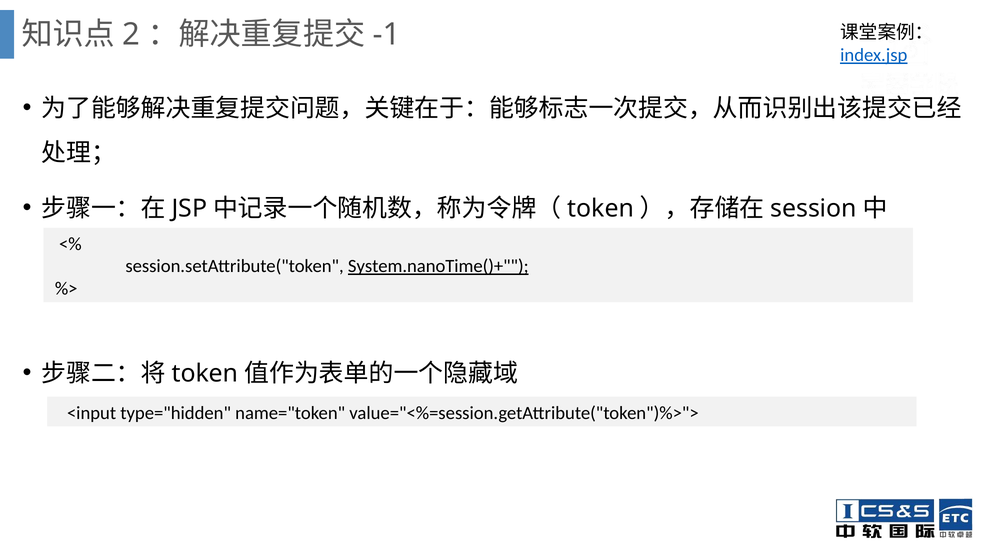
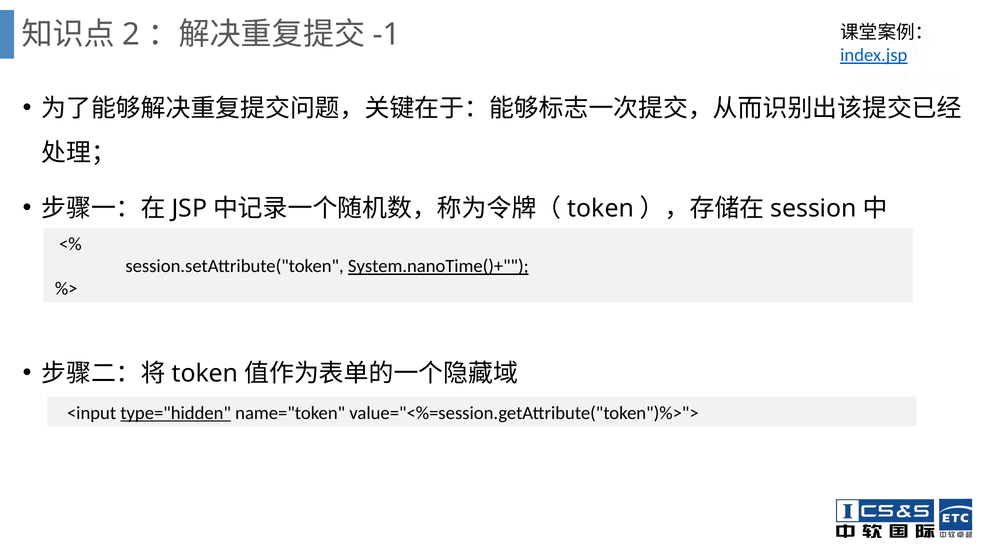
type="hidden underline: none -> present
